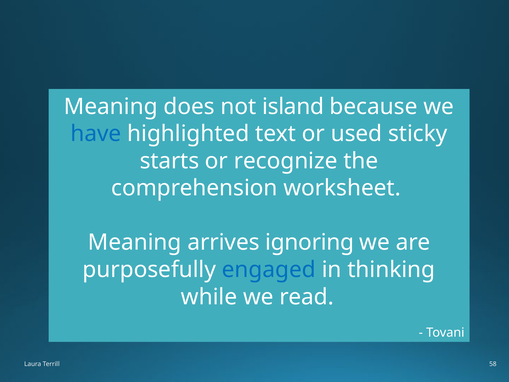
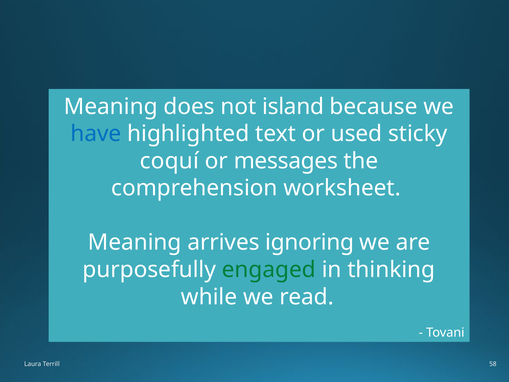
starts: starts -> coquí
recognize: recognize -> messages
engaged colour: blue -> green
